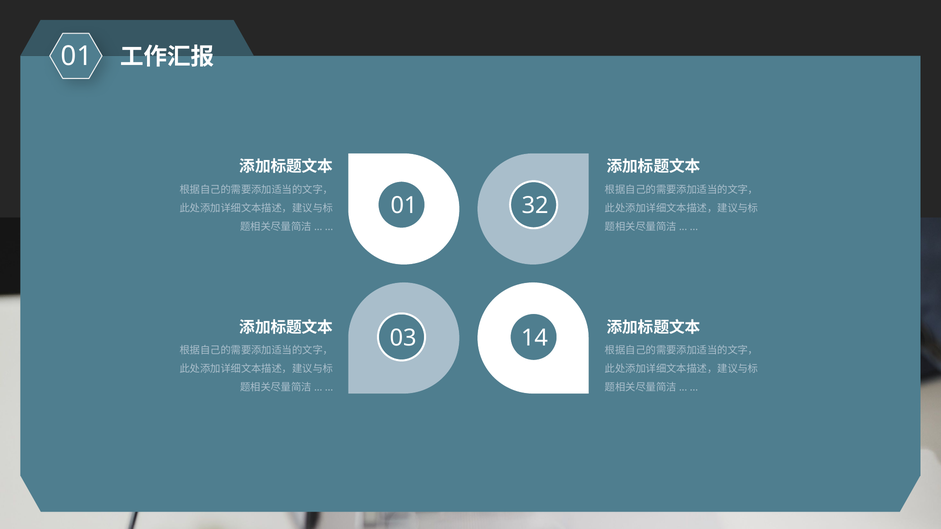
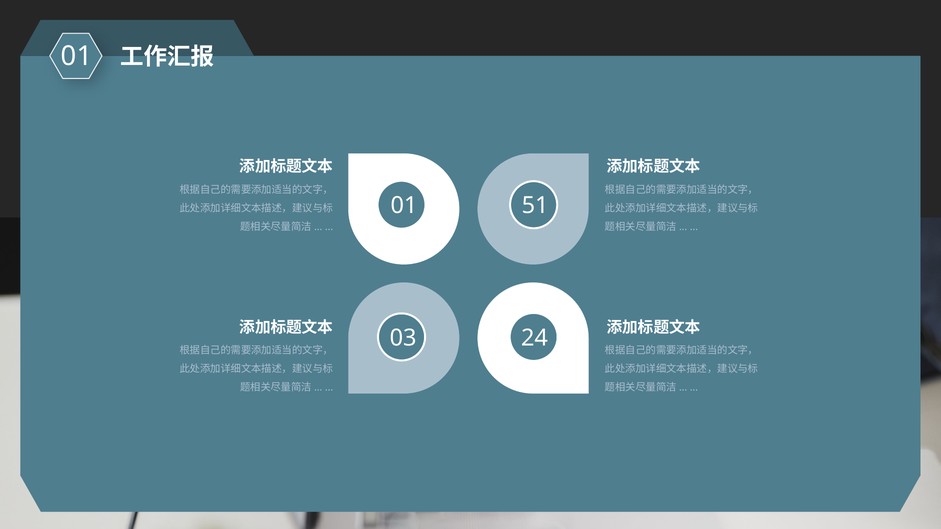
32: 32 -> 51
14: 14 -> 24
